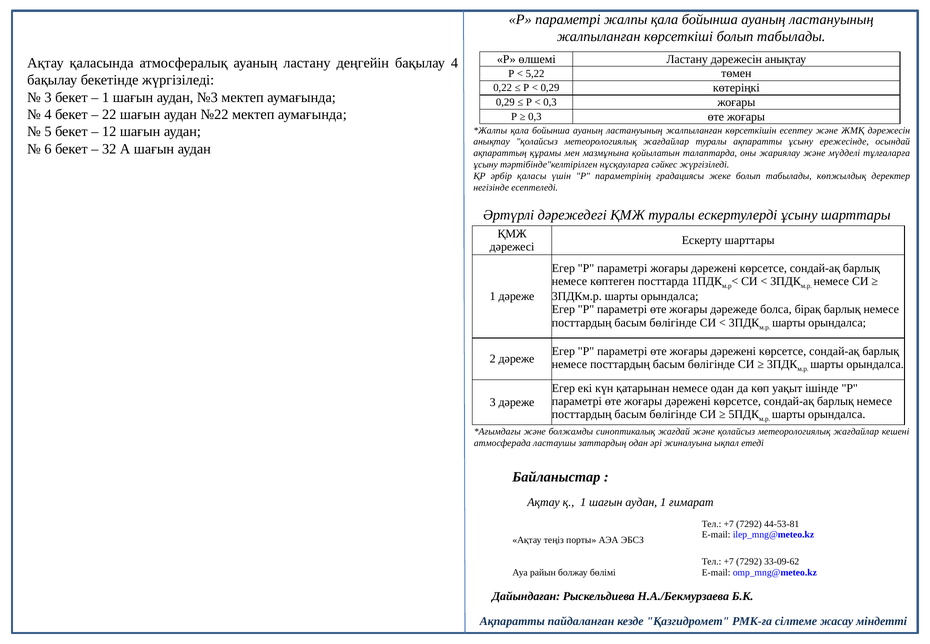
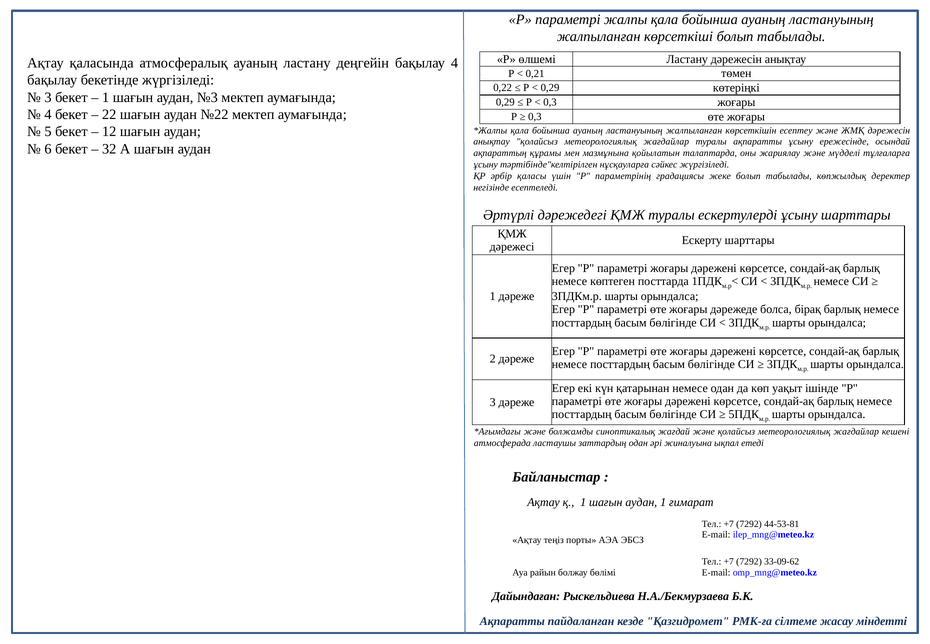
5,22: 5,22 -> 0,21
